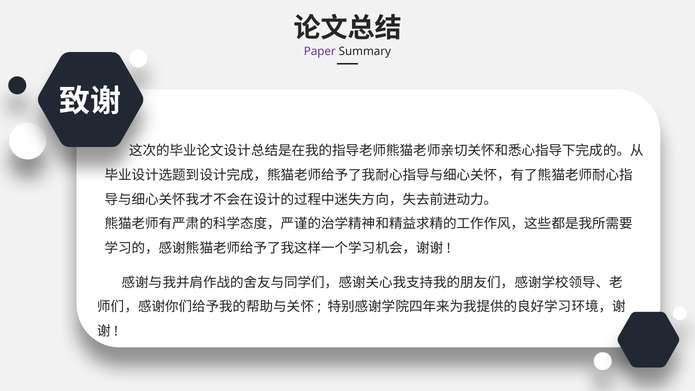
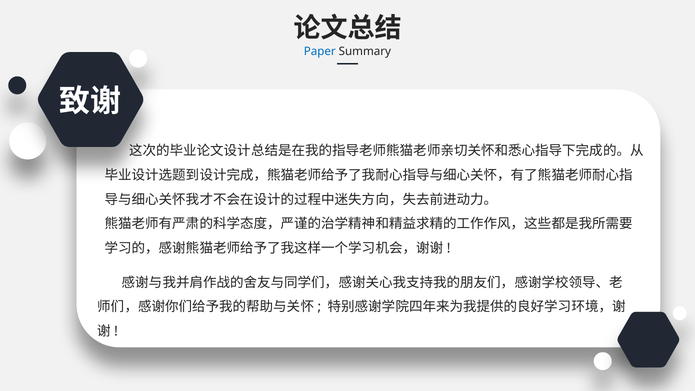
Paper colour: purple -> blue
